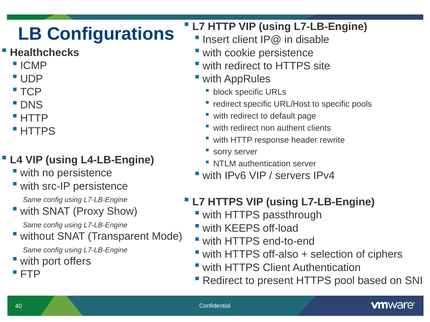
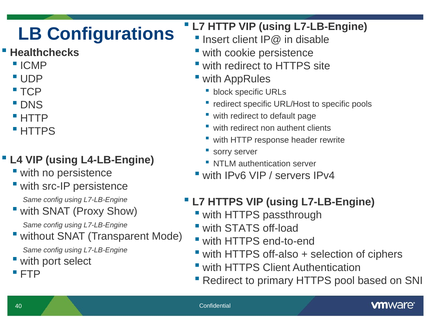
KEEPS: KEEPS -> STATS
offers: offers -> select
present: present -> primary
